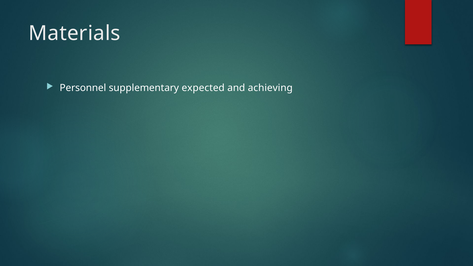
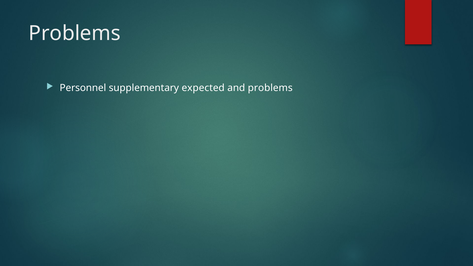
Materials at (75, 33): Materials -> Problems
and achieving: achieving -> problems
